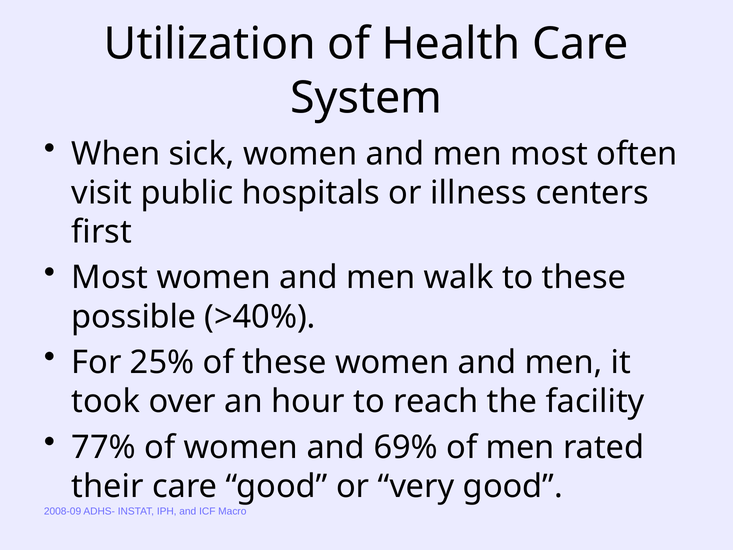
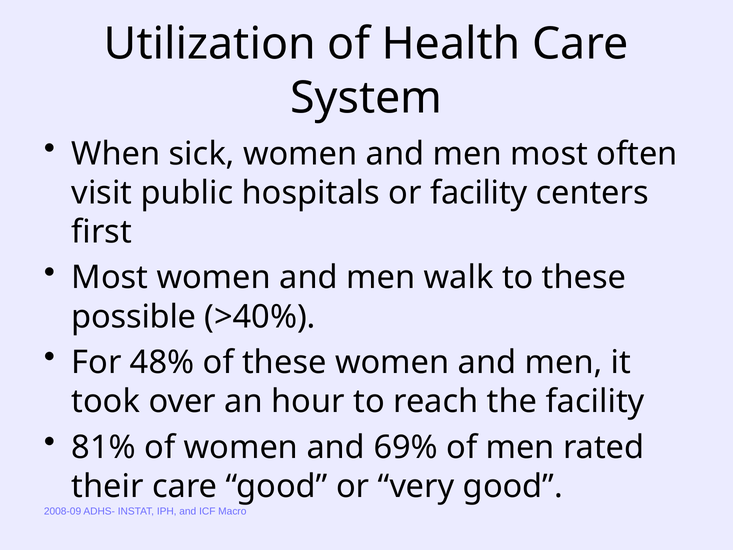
or illness: illness -> facility
25%: 25% -> 48%
77%: 77% -> 81%
